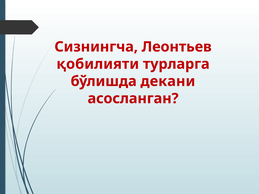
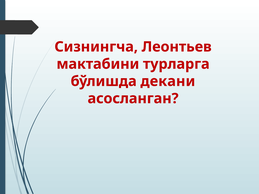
қобилияти: қобилияти -> мактабини
